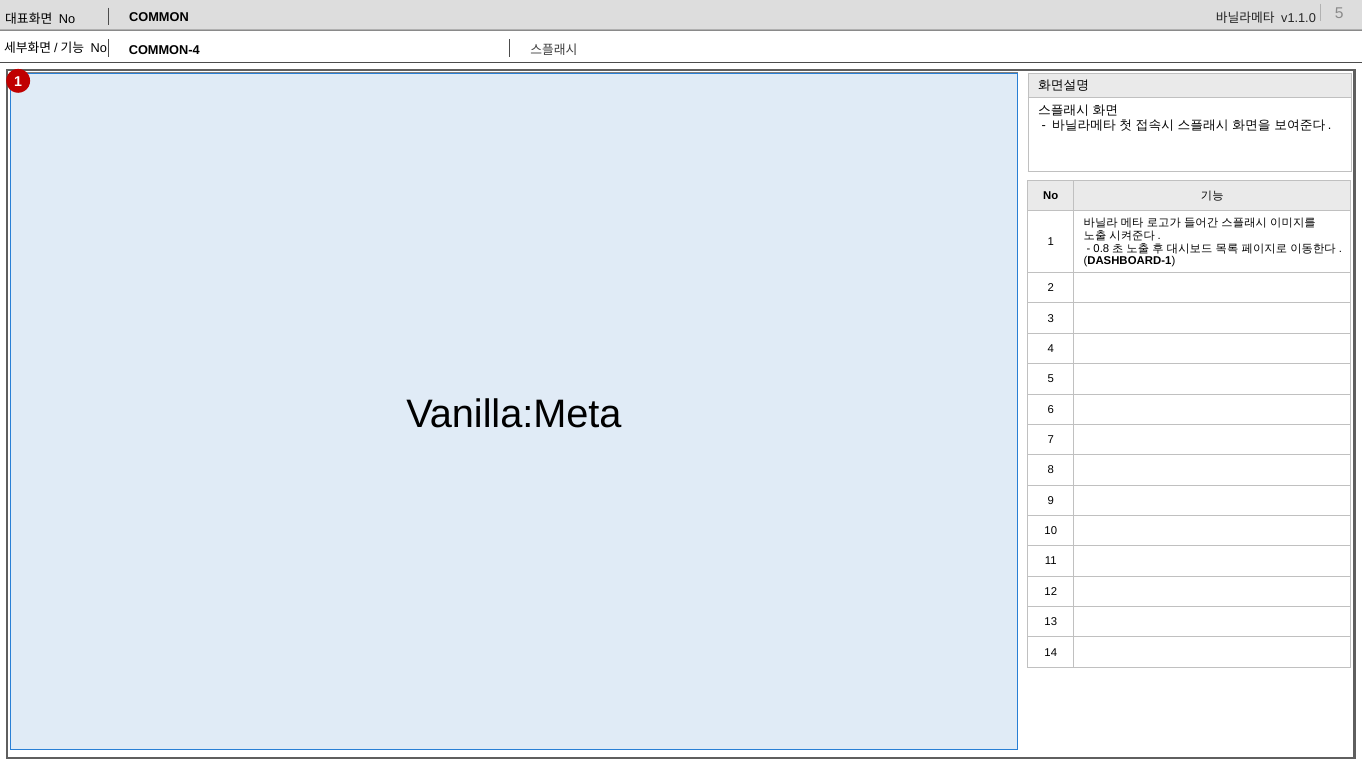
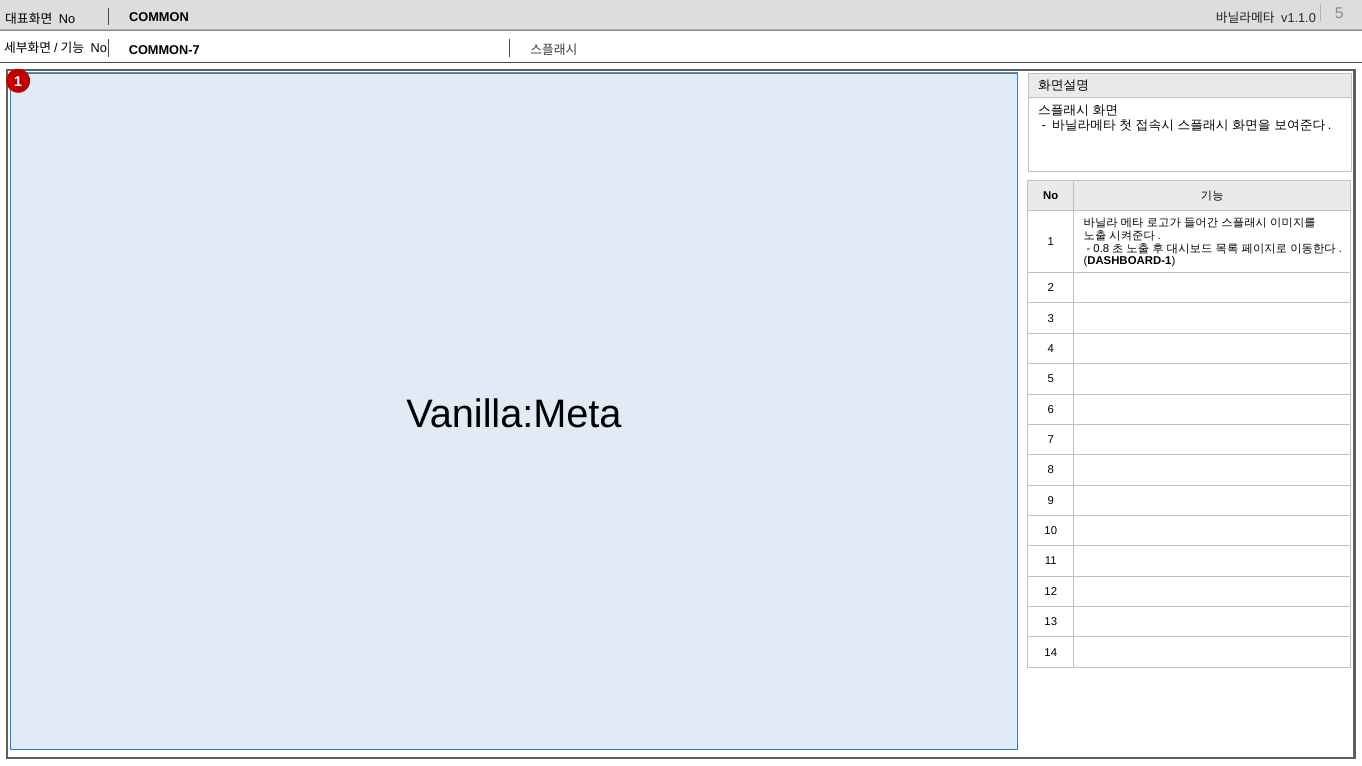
COMMON-4: COMMON-4 -> COMMON-7
